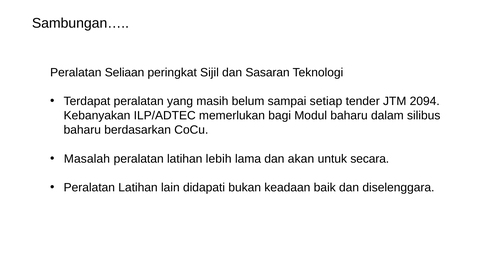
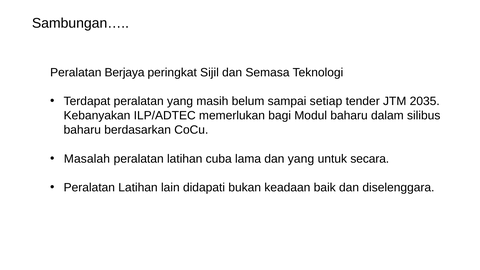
Seliaan: Seliaan -> Berjaya
Sasaran: Sasaran -> Semasa
2094: 2094 -> 2035
lebih: lebih -> cuba
dan akan: akan -> yang
